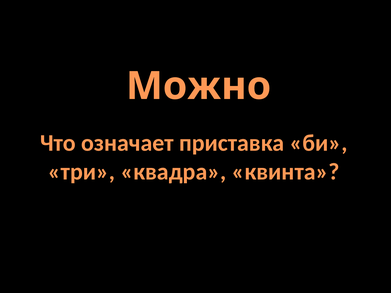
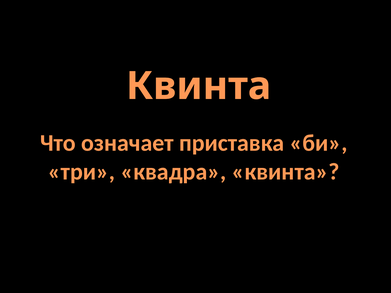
Можно at (199, 86): Можно -> Квинта
